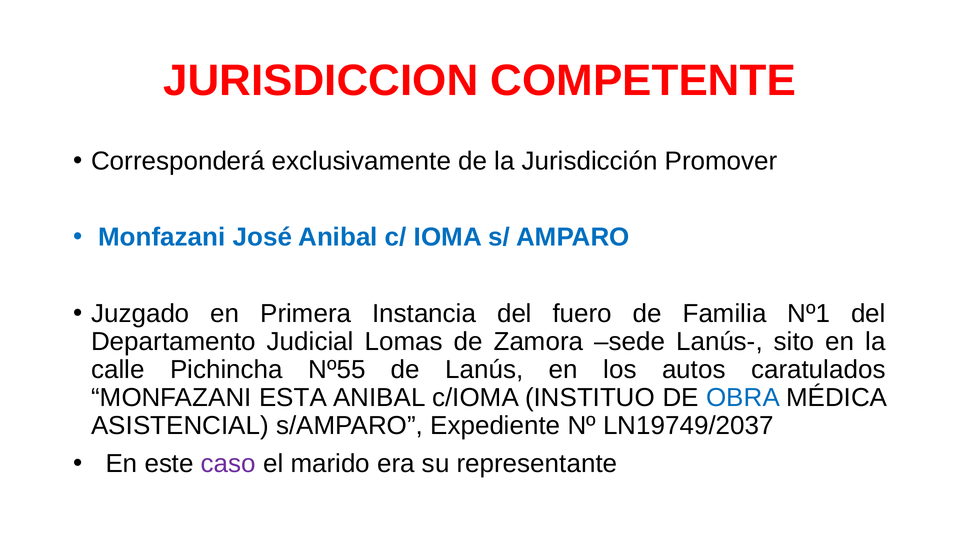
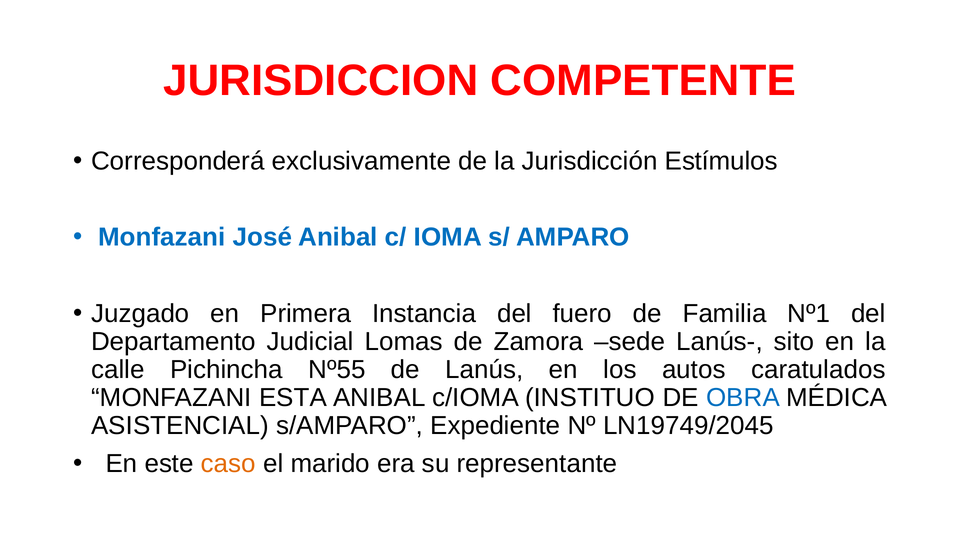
Promover: Promover -> Estímulos
LN19749/2037: LN19749/2037 -> LN19749/2045
caso colour: purple -> orange
